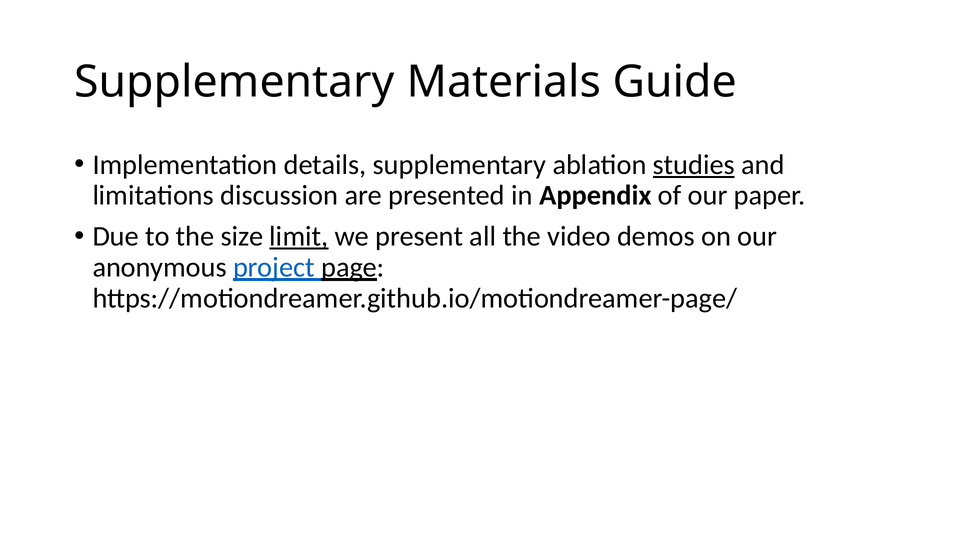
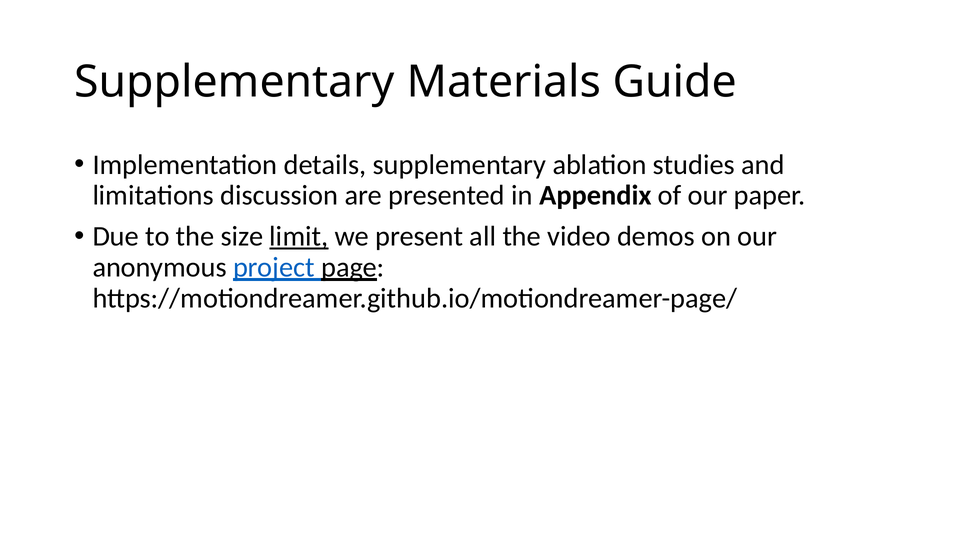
studies underline: present -> none
